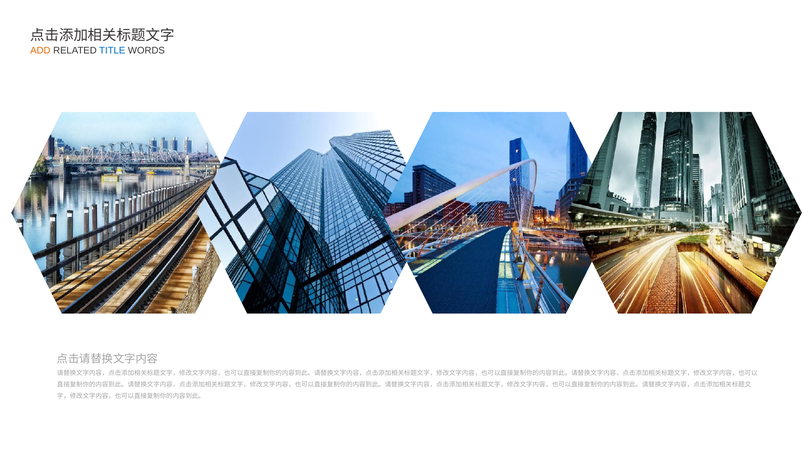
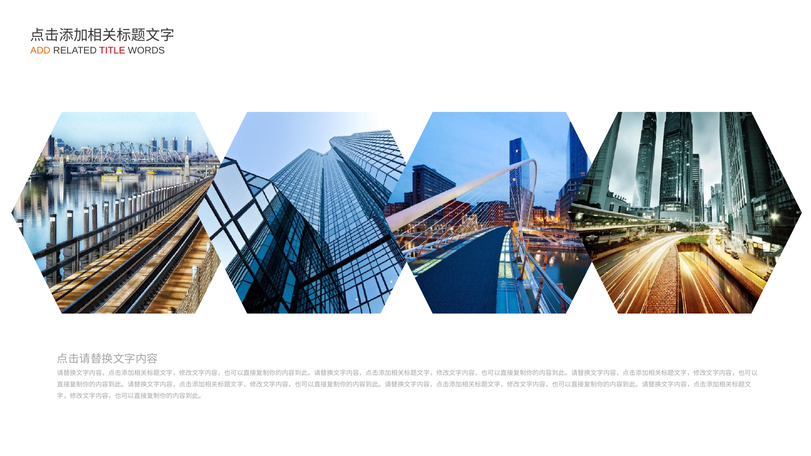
TITLE colour: blue -> red
